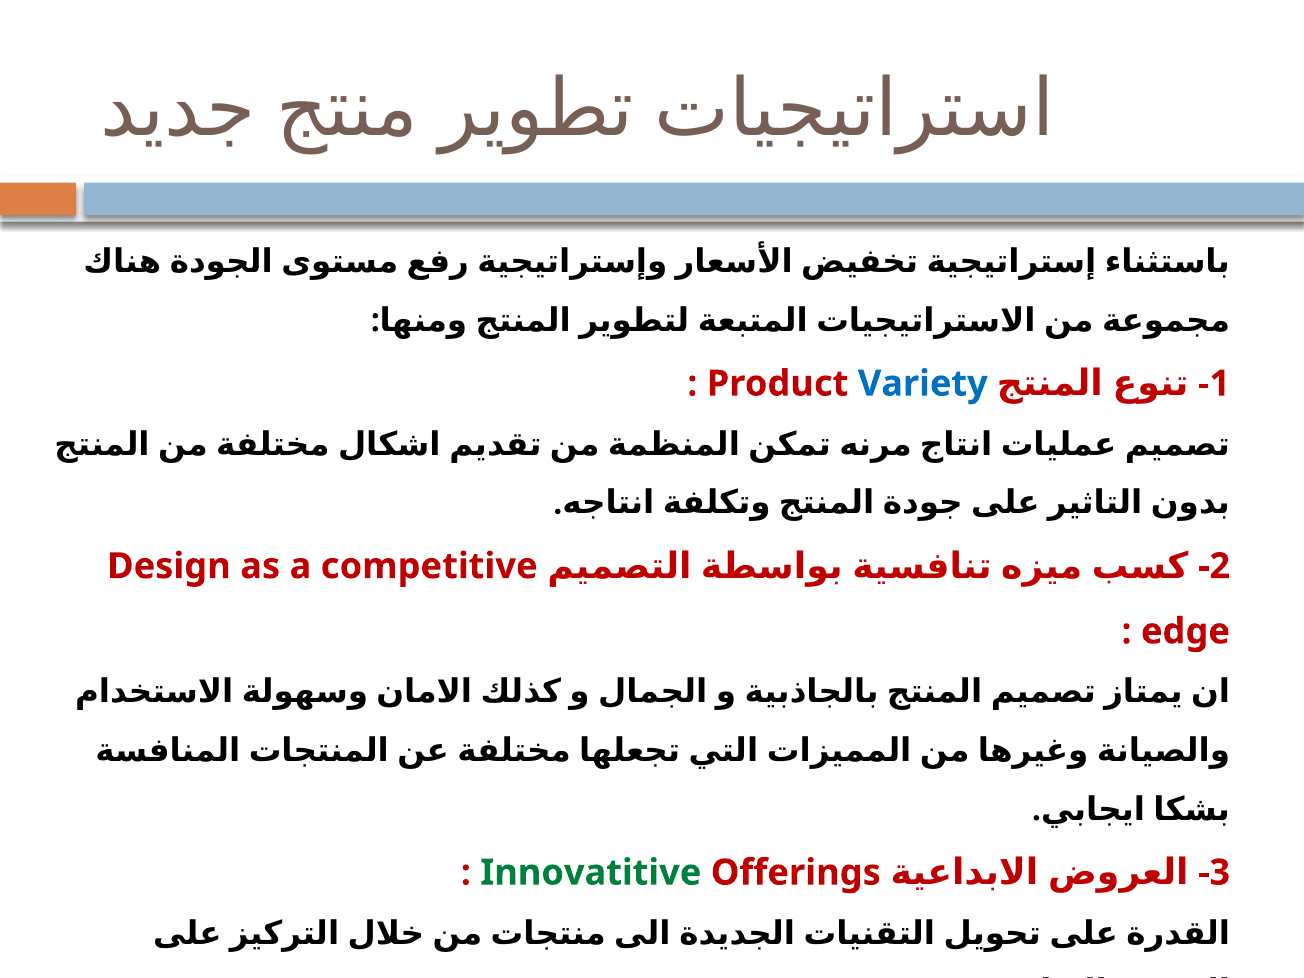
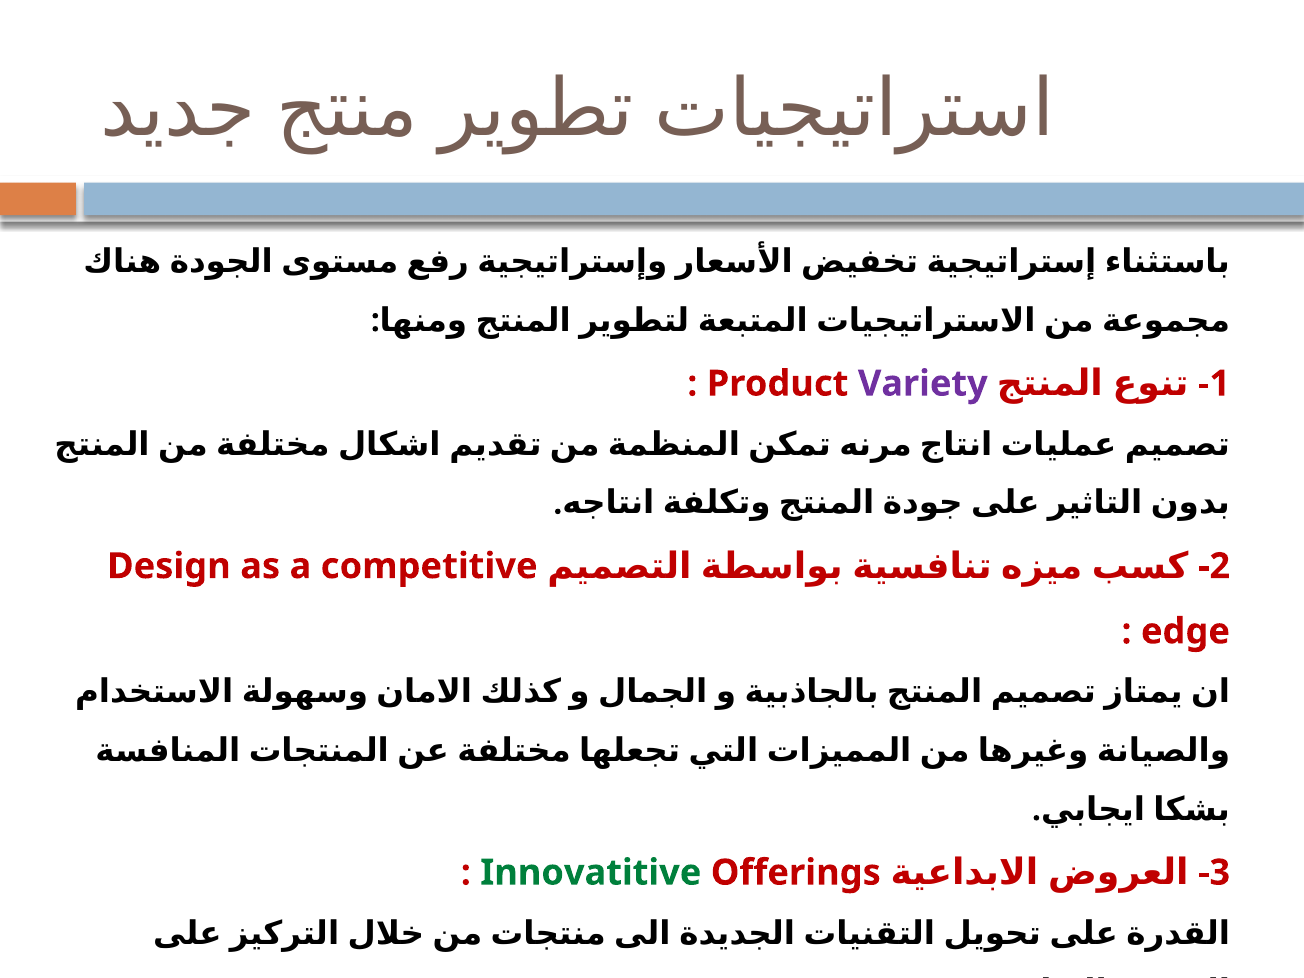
Variety colour: blue -> purple
